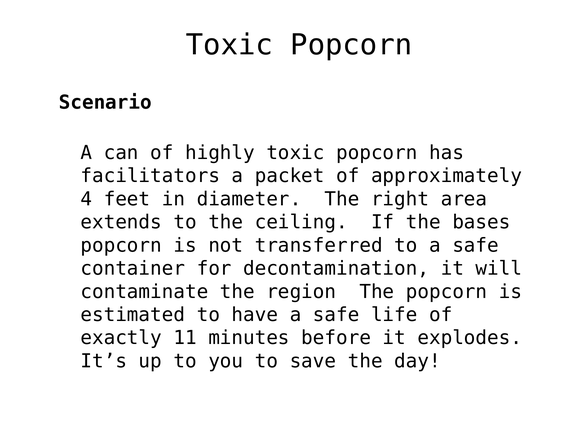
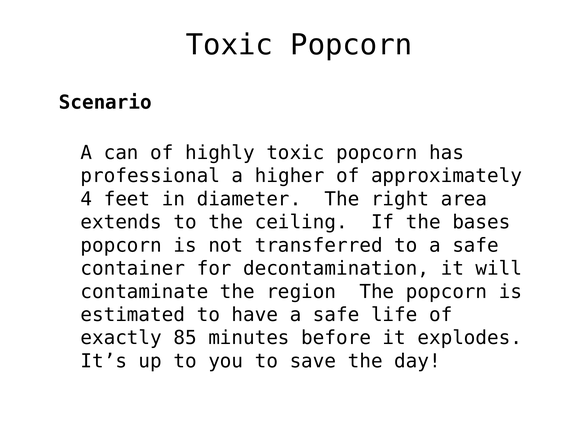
facilitators: facilitators -> professional
packet: packet -> higher
11: 11 -> 85
